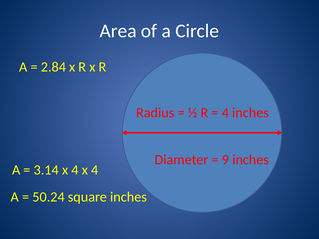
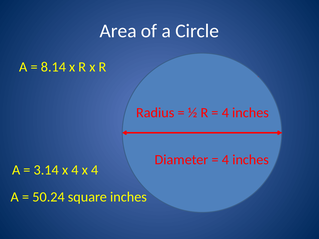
2.84: 2.84 -> 8.14
9 at (225, 160): 9 -> 4
